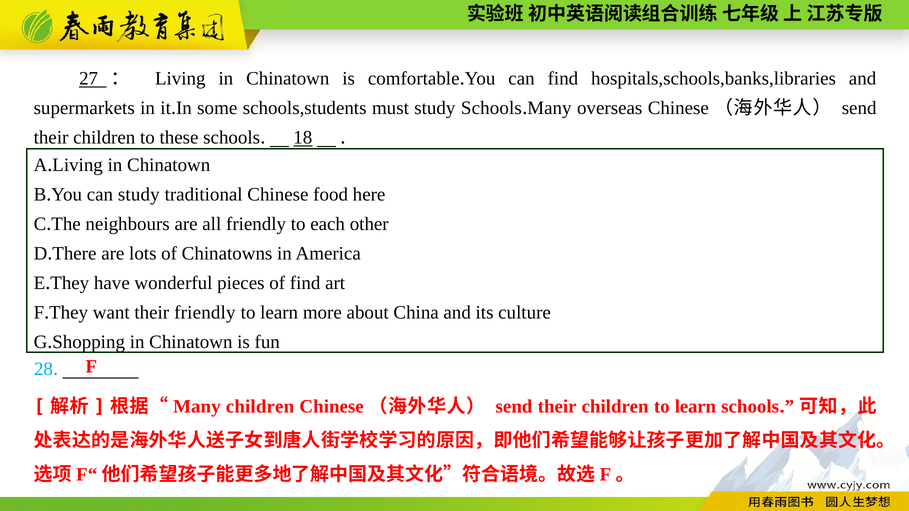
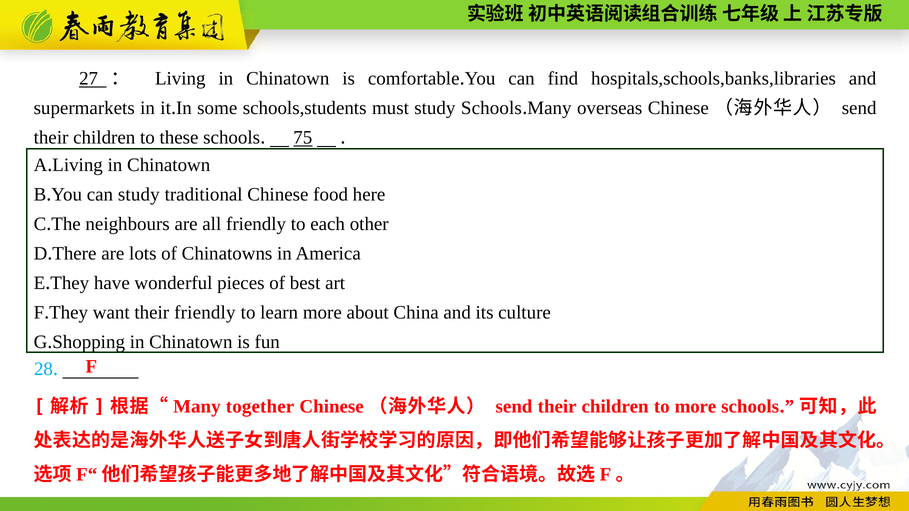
18: 18 -> 75
of find: find -> best
children at (260, 407): children -> together
children to learn: learn -> more
